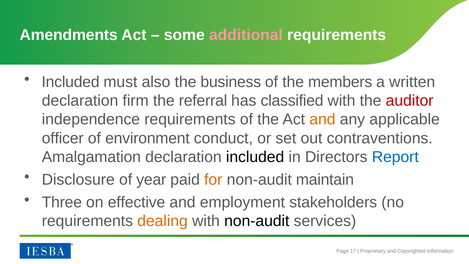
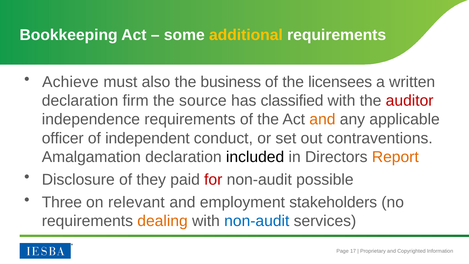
Amendments: Amendments -> Bookkeeping
additional colour: pink -> yellow
Included at (71, 82): Included -> Achieve
members: members -> licensees
referral: referral -> source
environment: environment -> independent
Report colour: blue -> orange
year: year -> they
for colour: orange -> red
maintain: maintain -> possible
effective: effective -> relevant
non-audit at (257, 221) colour: black -> blue
